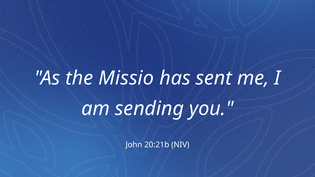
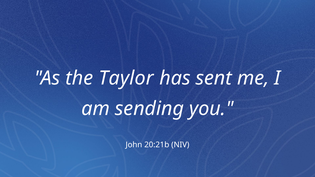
Missio: Missio -> Taylor
